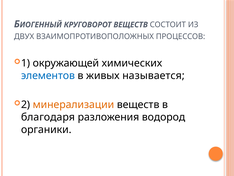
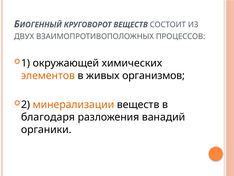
элементов colour: blue -> orange
называется: называется -> организмов
водород: водород -> ванадий
